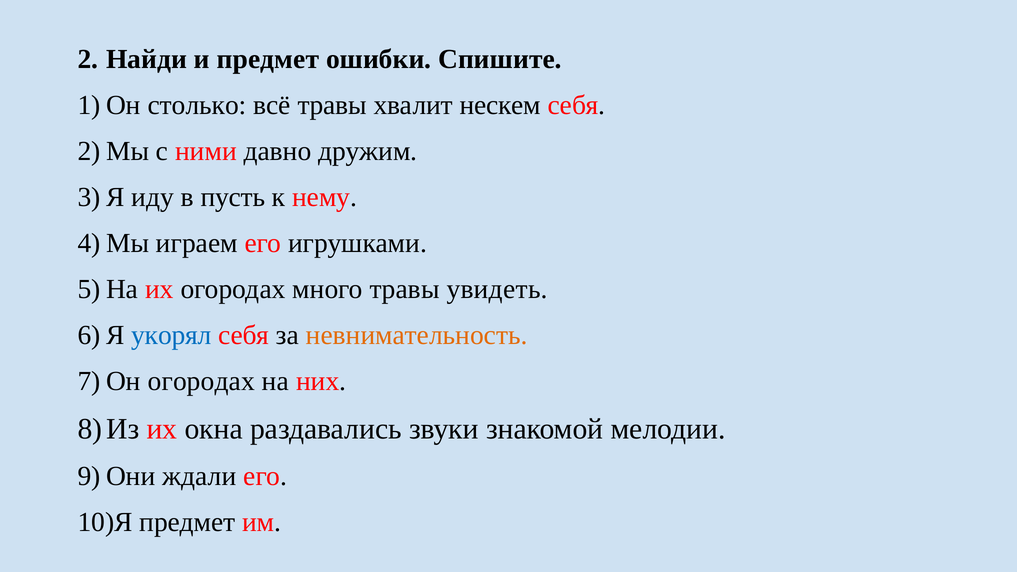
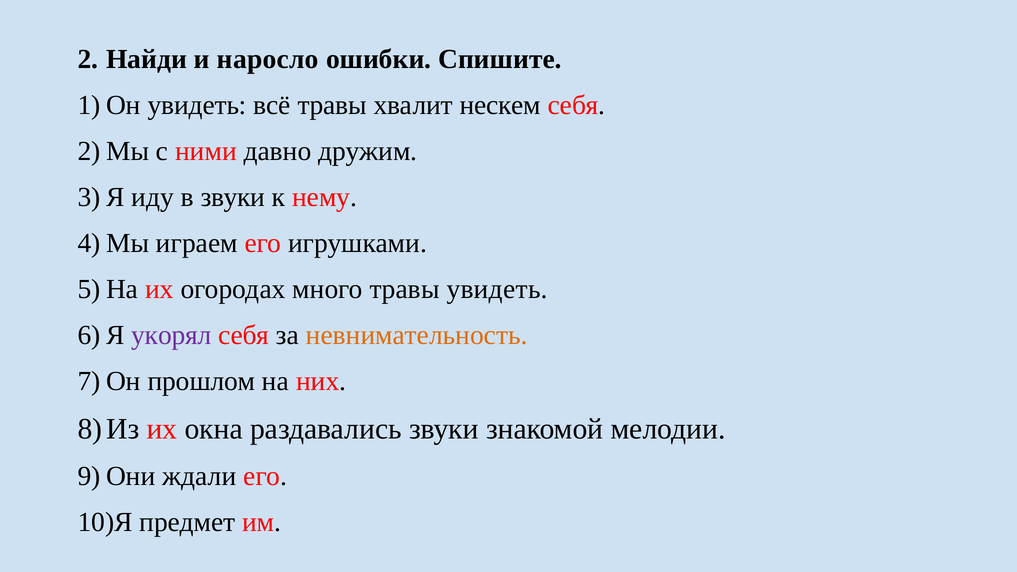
и предмет: предмет -> наросло
столько at (197, 105): столько -> увидеть
в пусть: пусть -> звуки
укорял colour: blue -> purple
огородах at (201, 381): огородах -> прошлом
